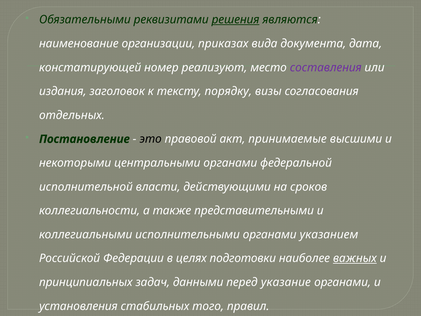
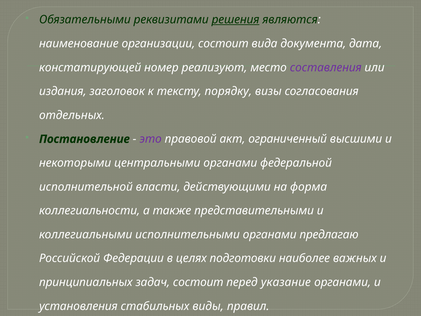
организации приказах: приказах -> состоит
это colour: black -> purple
принимаемые: принимаемые -> ограниченный
сроков: сроков -> форма
указанием: указанием -> предлагаю
важных underline: present -> none
задач данными: данными -> состоит
того: того -> виды
